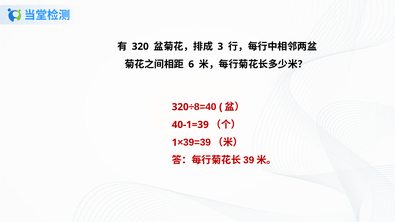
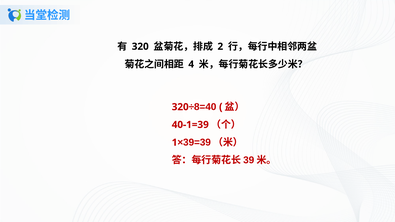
3: 3 -> 2
6: 6 -> 4
